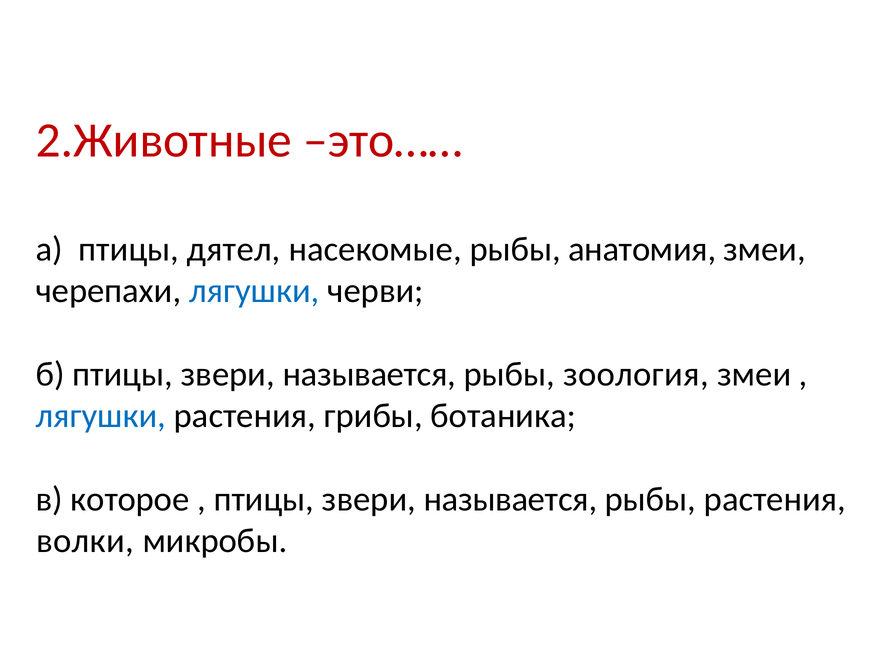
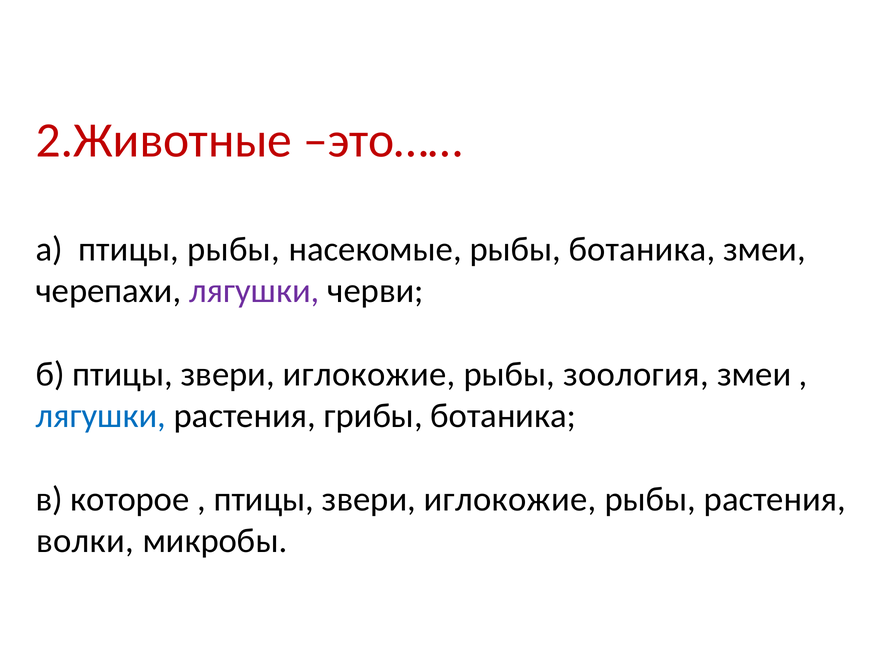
птицы дятел: дятел -> рыбы
рыбы анатомия: анатомия -> ботаника
лягушки at (254, 291) colour: blue -> purple
б птицы звери называется: называется -> иглокожие
называется at (510, 499): называется -> иглокожие
